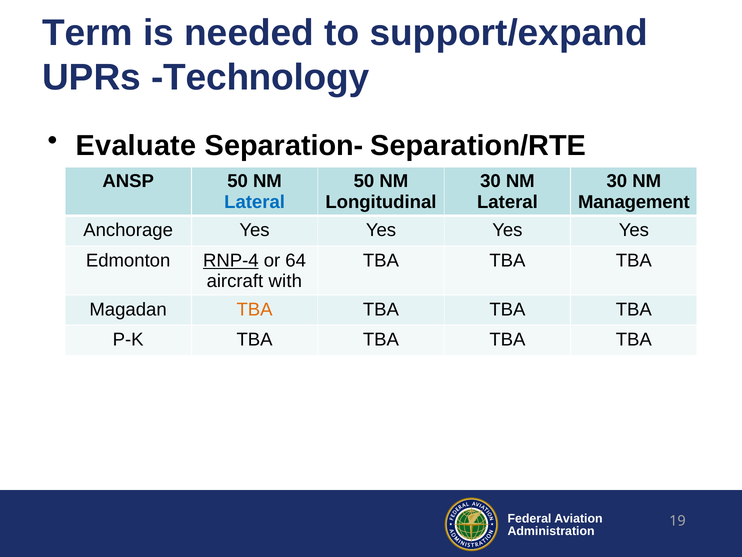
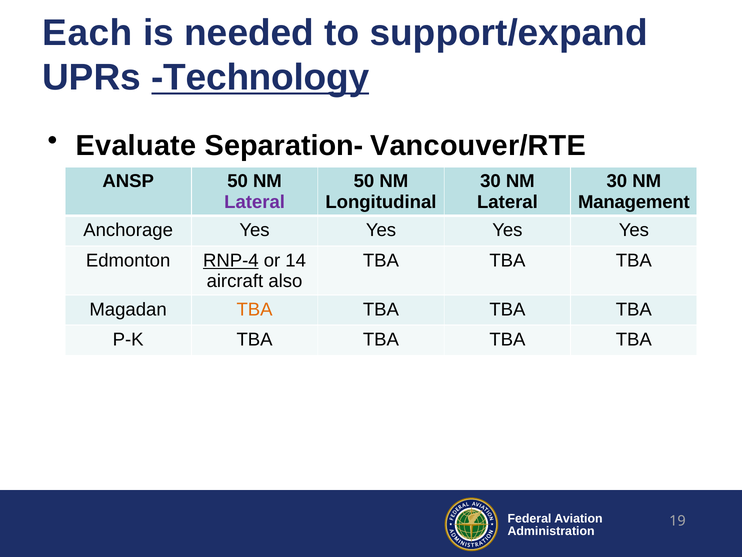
Term: Term -> Each
Technology underline: none -> present
Separation/RTE: Separation/RTE -> Vancouver/RTE
Lateral at (255, 202) colour: blue -> purple
64: 64 -> 14
with: with -> also
